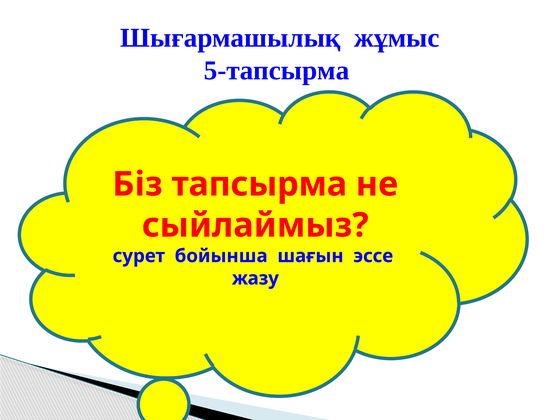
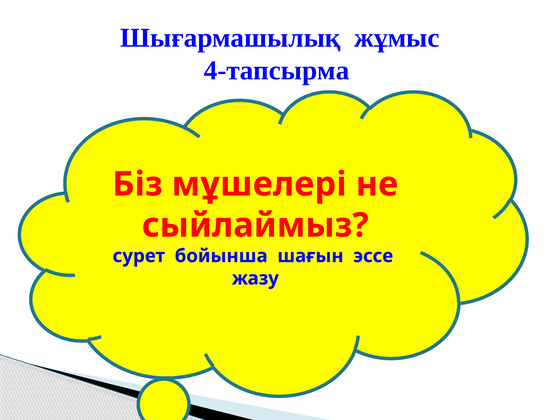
5-тапсырма: 5-тапсырма -> 4-тапсырма
тапсырма: тапсырма -> мұшелері
